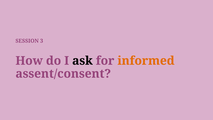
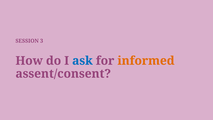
ask colour: black -> blue
